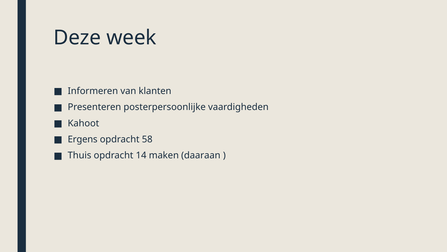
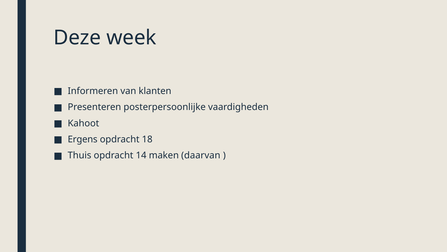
58: 58 -> 18
daaraan: daaraan -> daarvan
